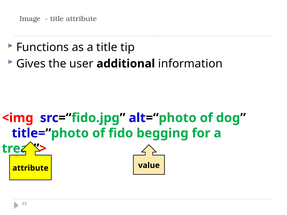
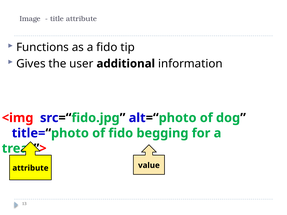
a title: title -> fido
